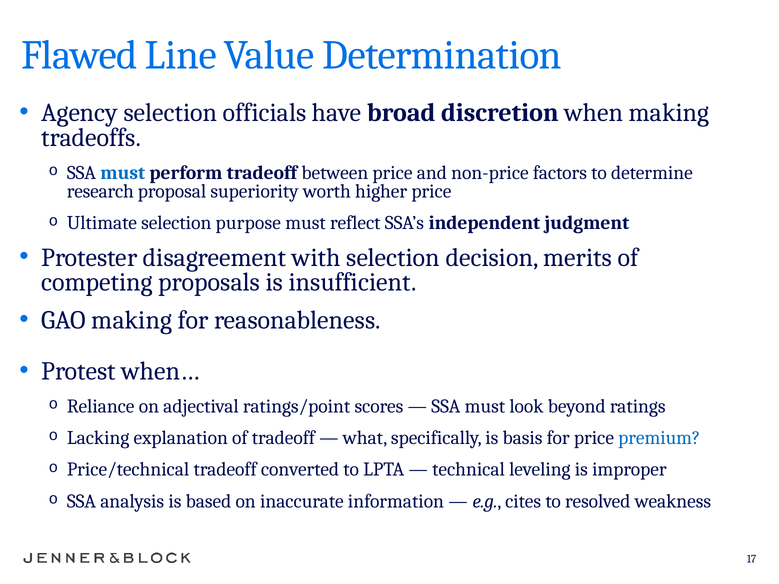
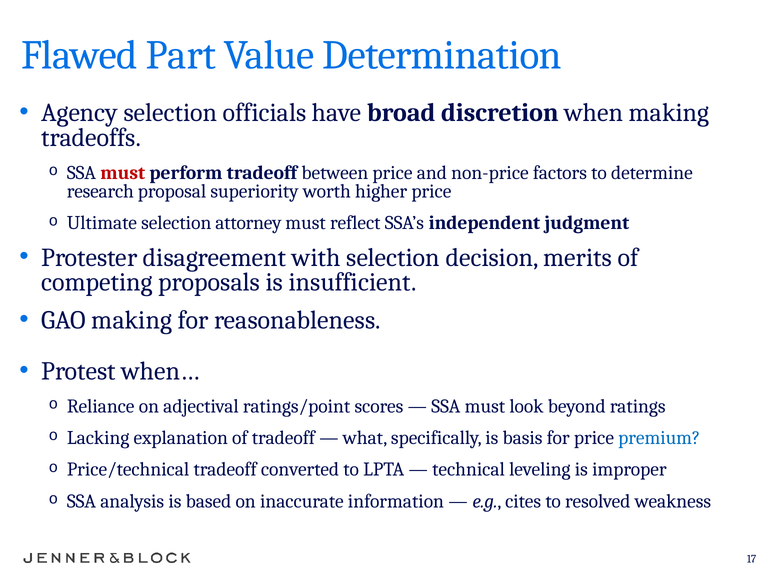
Line: Line -> Part
must at (123, 173) colour: blue -> red
purpose: purpose -> attorney
